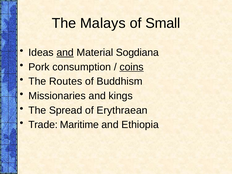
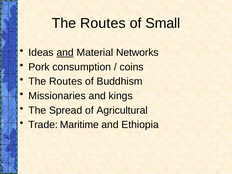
Malays at (103, 23): Malays -> Routes
Sogdiana: Sogdiana -> Networks
coins underline: present -> none
Erythraean: Erythraean -> Agricultural
